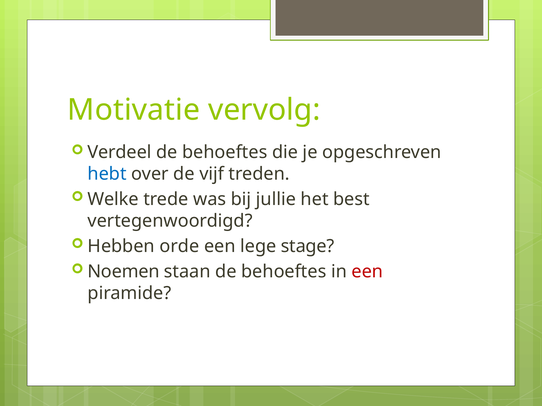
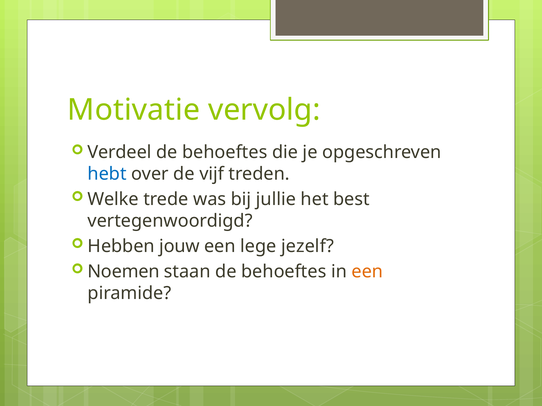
orde: orde -> jouw
stage: stage -> jezelf
een at (367, 272) colour: red -> orange
